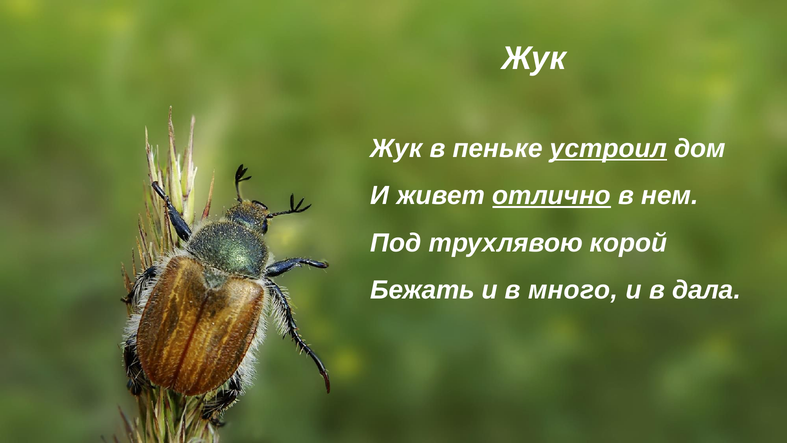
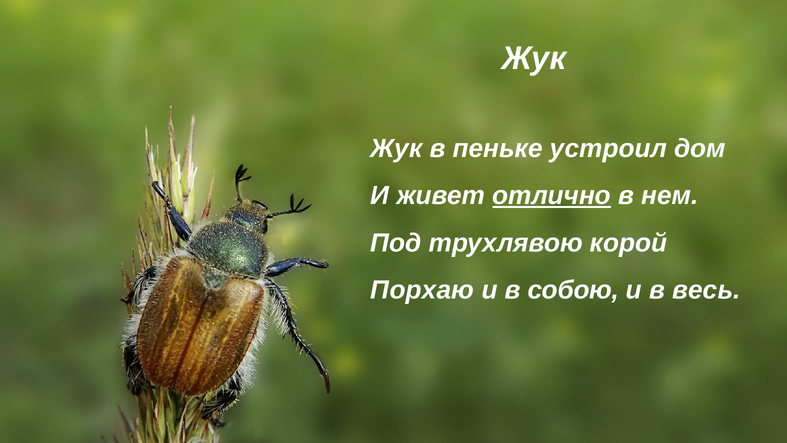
устроил underline: present -> none
Бежать: Бежать -> Порхаю
много: много -> собою
дала: дала -> весь
